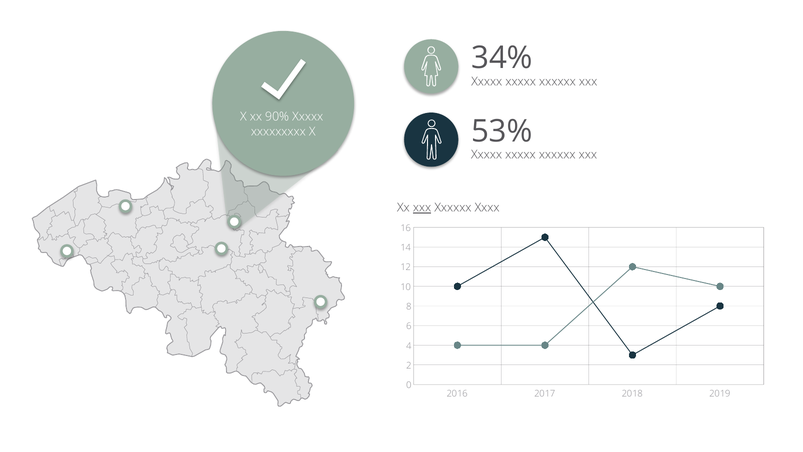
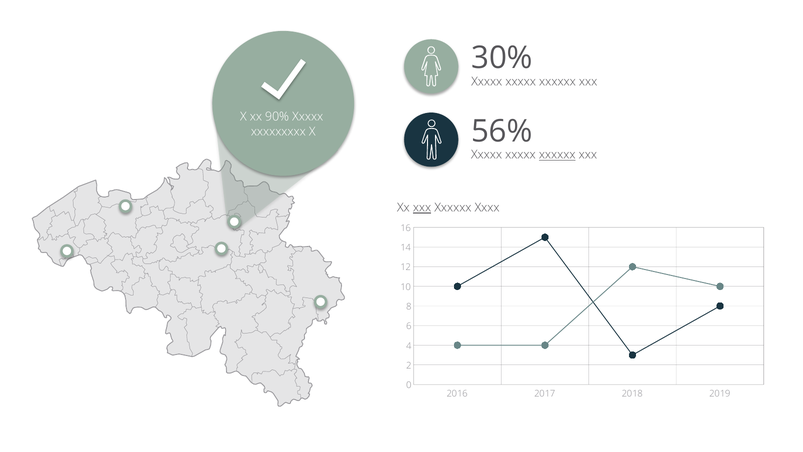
34%: 34% -> 30%
53%: 53% -> 56%
xxxxxx at (557, 155) underline: none -> present
